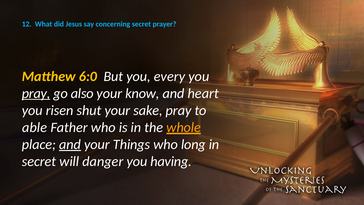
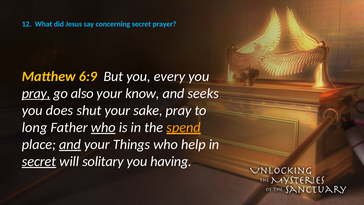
6:0: 6:0 -> 6:9
heart: heart -> seeks
risen: risen -> does
able: able -> long
who at (103, 127) underline: none -> present
whole: whole -> spend
long: long -> help
secret at (39, 161) underline: none -> present
danger: danger -> solitary
